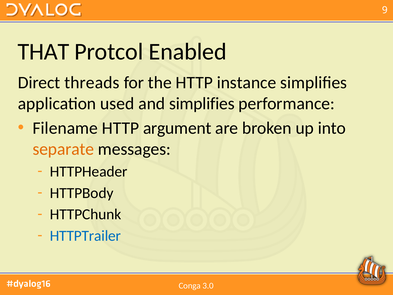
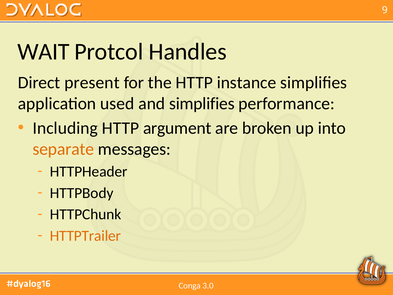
THAT: THAT -> WAIT
Enabled: Enabled -> Handles
threads: threads -> present
Filename: Filename -> Including
HTTPTrailer colour: blue -> orange
